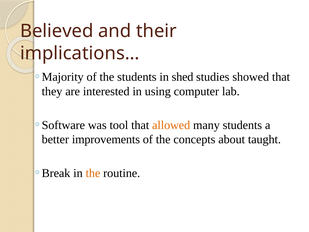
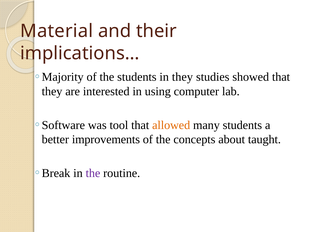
Believed: Believed -> Material
in shed: shed -> they
the at (93, 173) colour: orange -> purple
